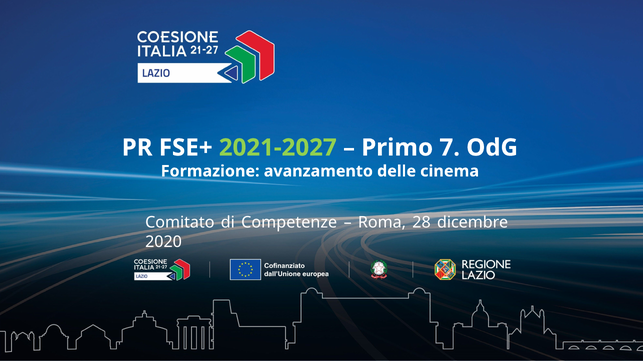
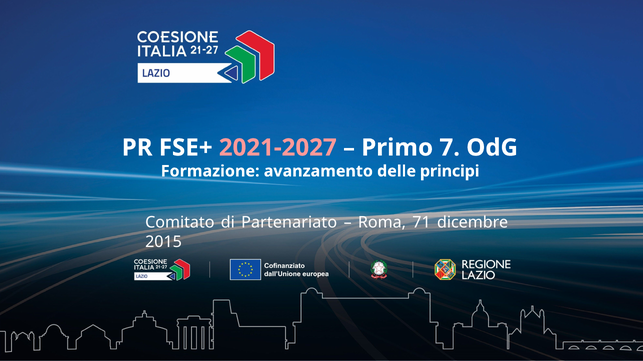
2021-2027 colour: light green -> pink
cinema: cinema -> principi
Competenze: Competenze -> Partenariato
28: 28 -> 71
2020: 2020 -> 2015
